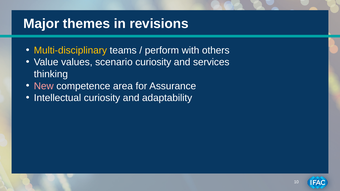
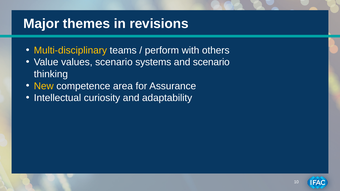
scenario curiosity: curiosity -> systems
and services: services -> scenario
New colour: pink -> yellow
